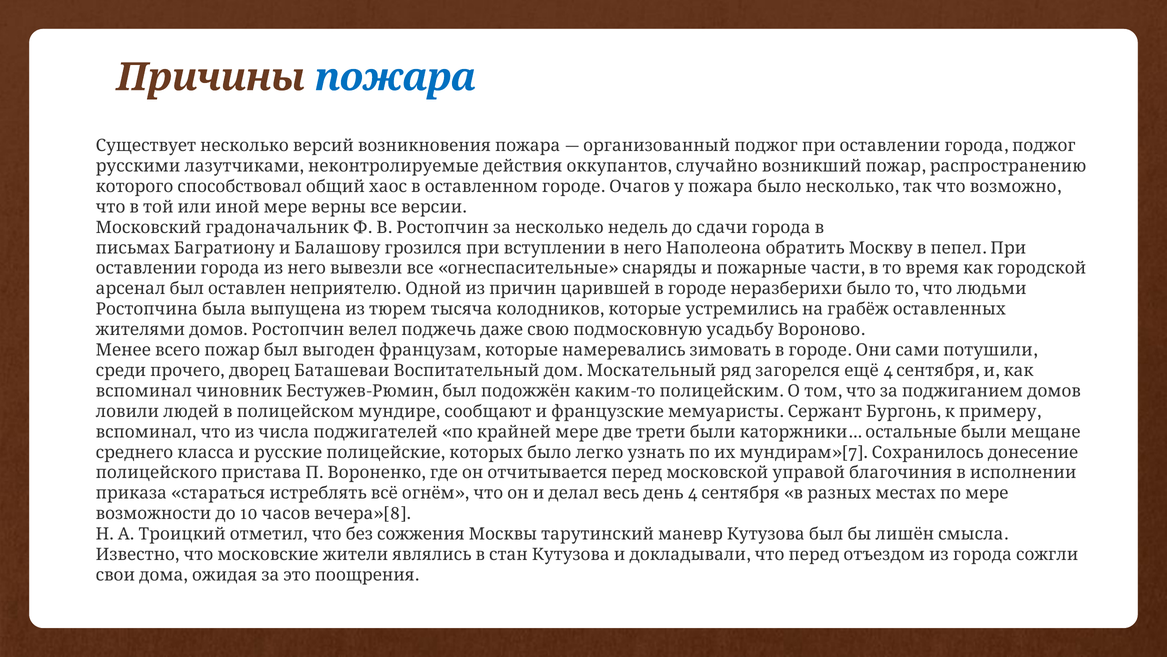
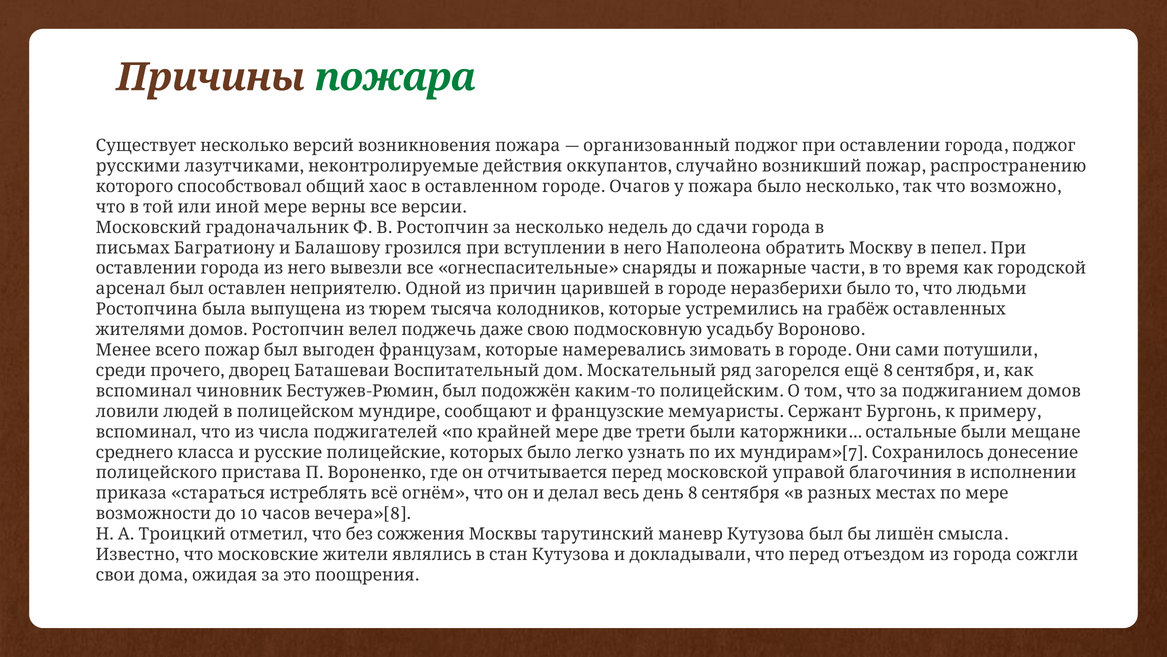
пожара colour: blue -> green
4 at (888, 370): 4 -> 8
4 at (693, 493): 4 -> 8
